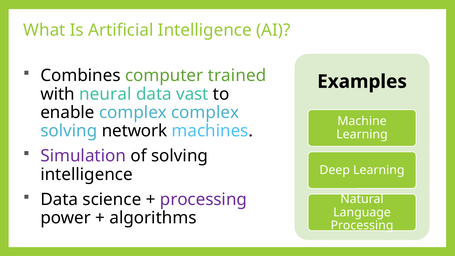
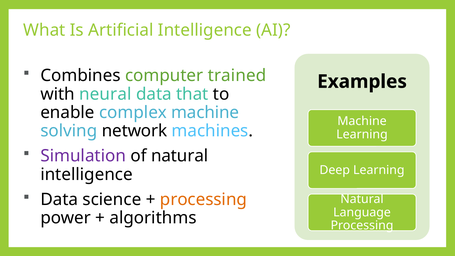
vast: vast -> that
complex complex: complex -> machine
of solving: solving -> natural
processing at (203, 199) colour: purple -> orange
